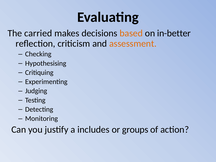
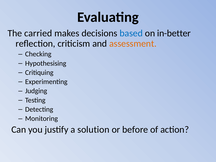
based colour: orange -> blue
includes: includes -> solution
groups: groups -> before
